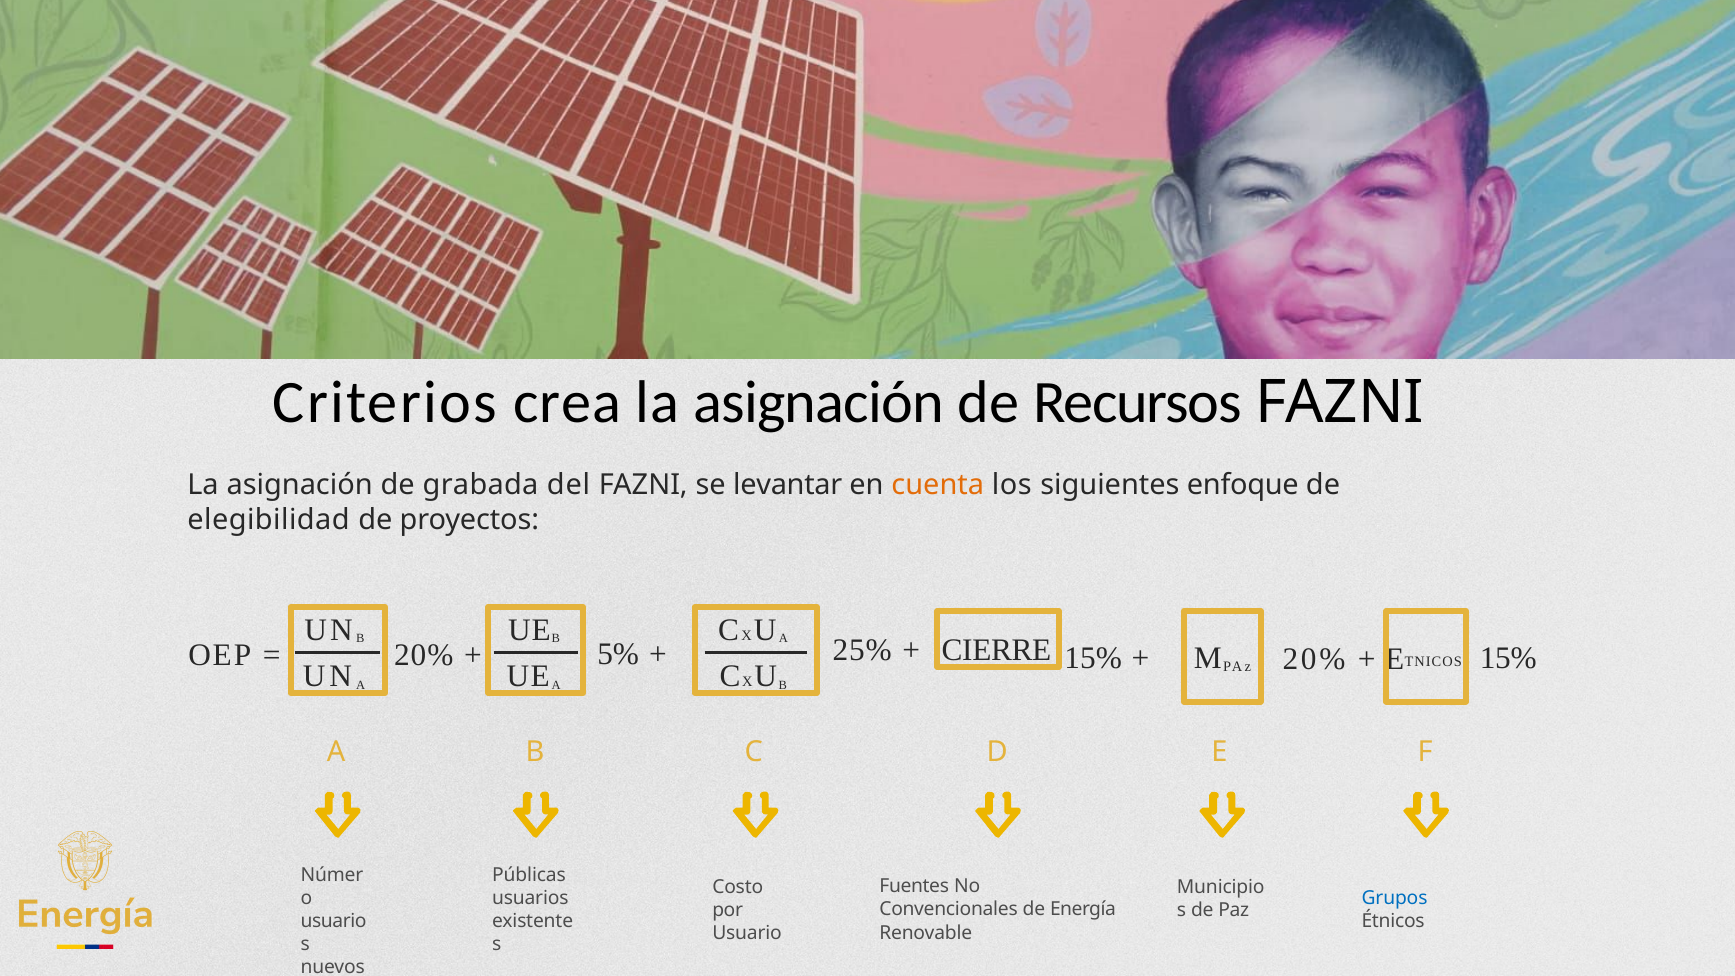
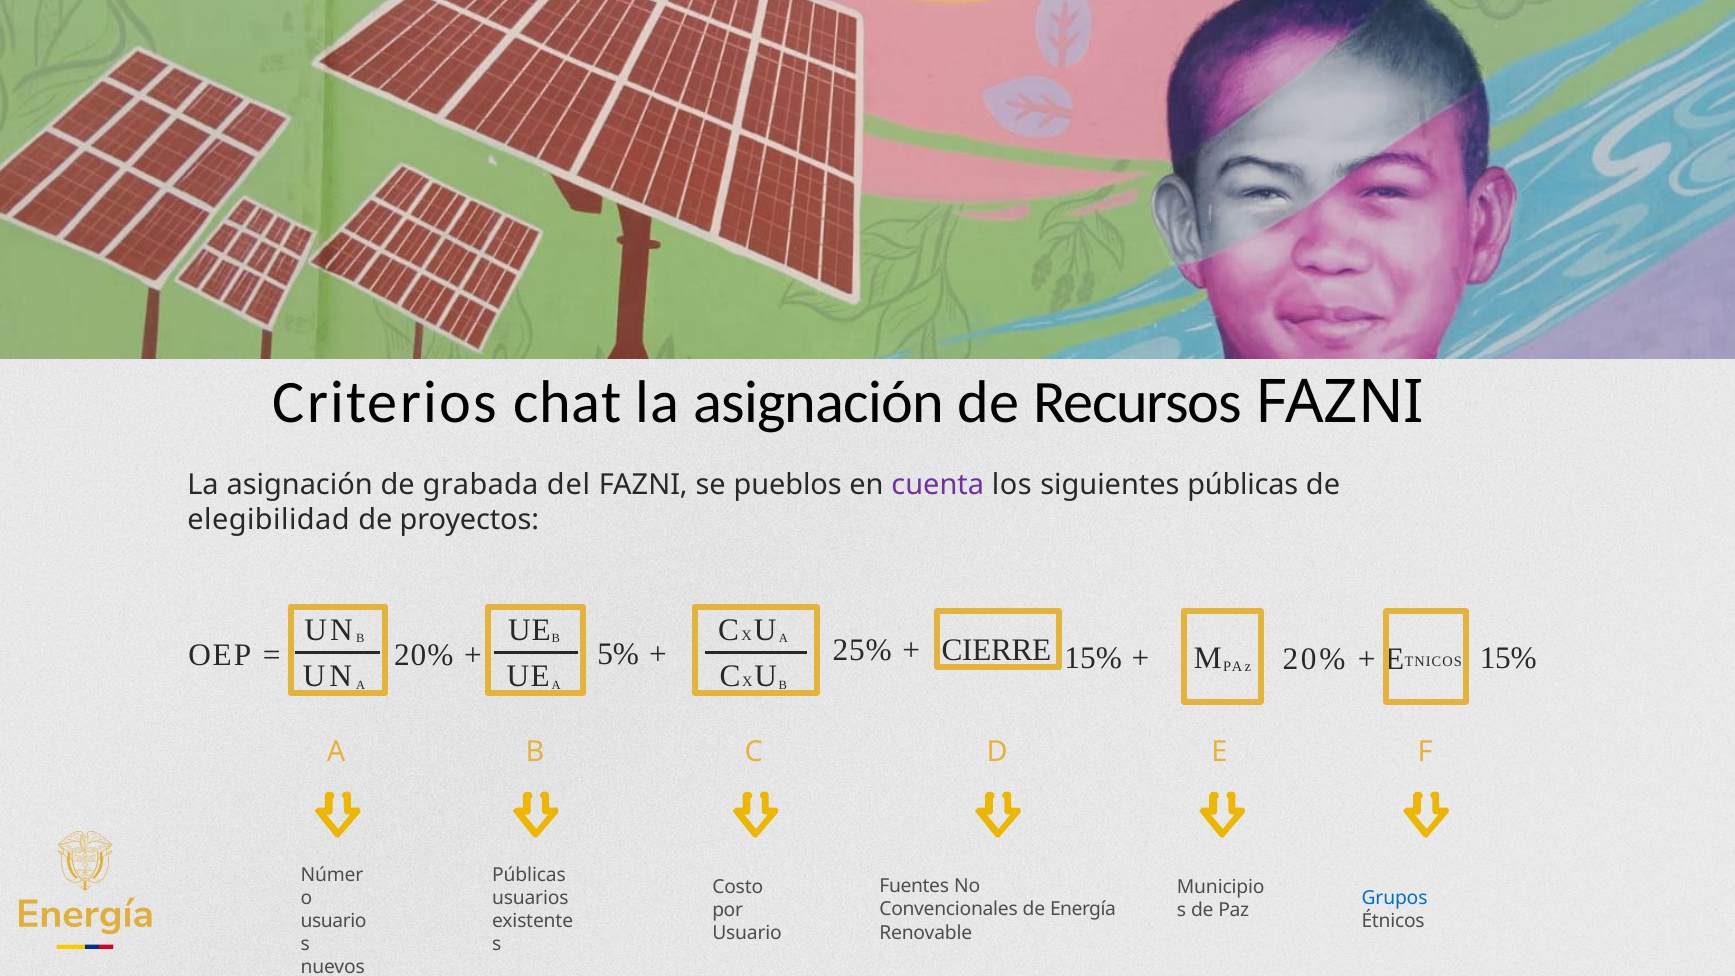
crea: crea -> chat
levantar: levantar -> pueblos
cuenta colour: orange -> purple
siguientes enfoque: enfoque -> públicas
